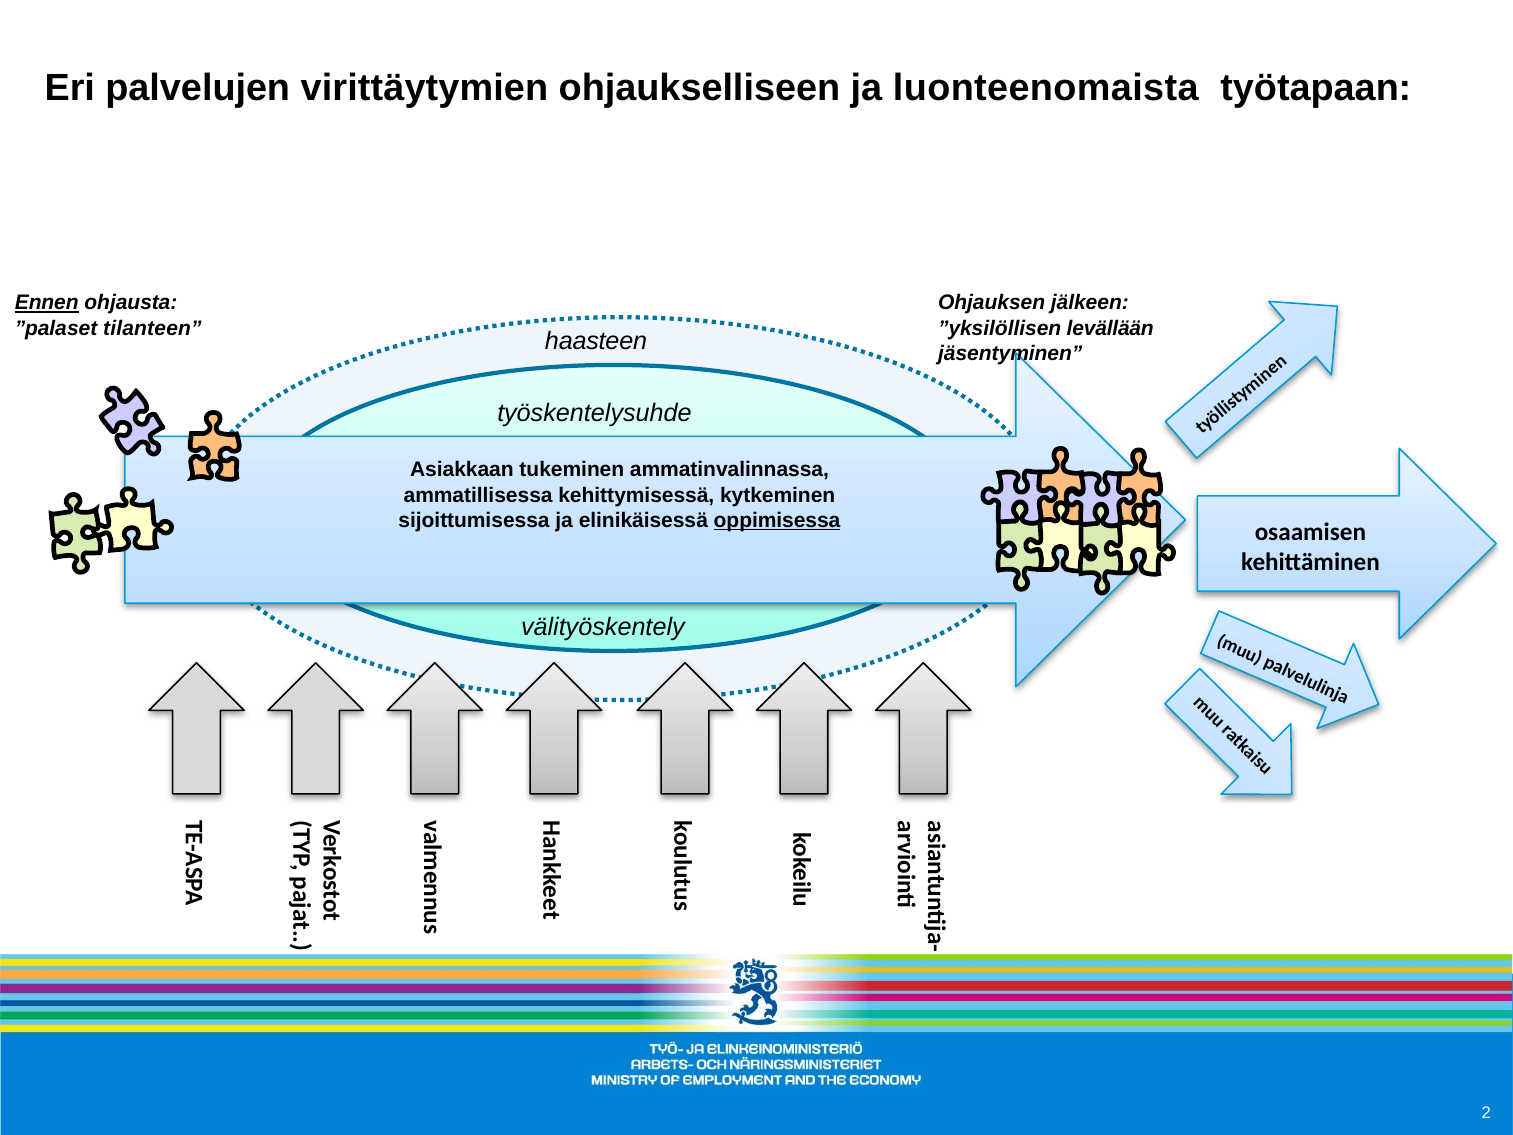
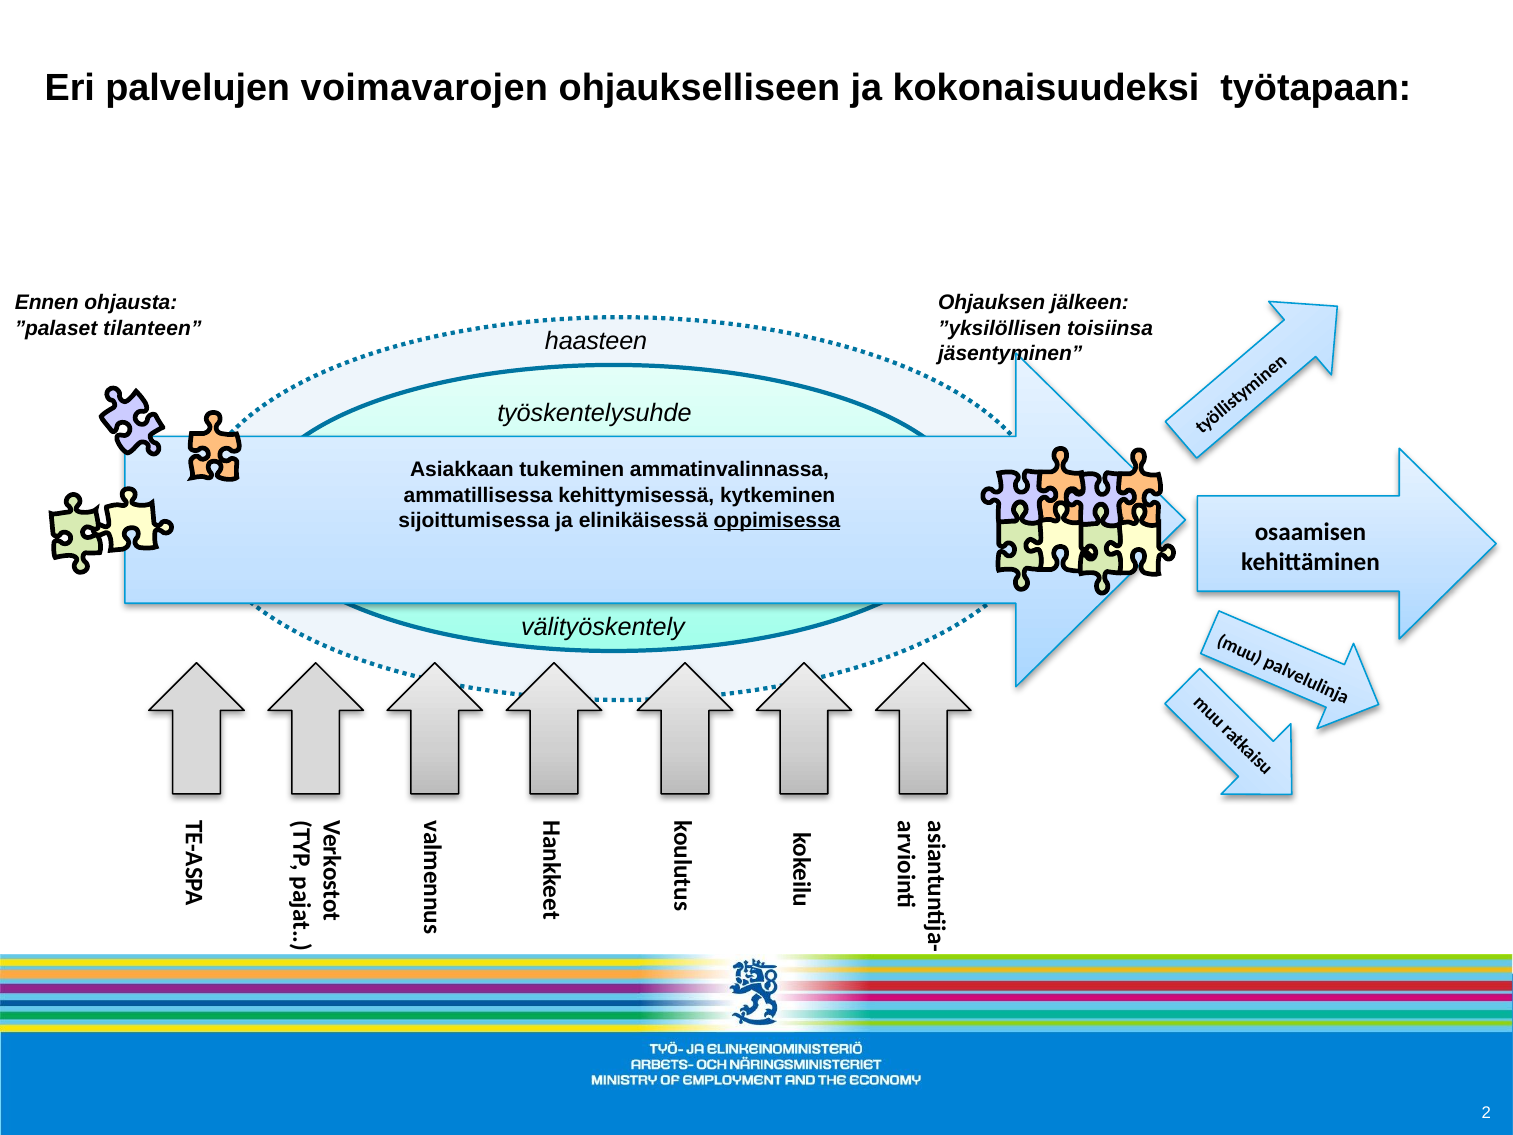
virittäytymien: virittäytymien -> voimavarojen
luonteenomaista: luonteenomaista -> kokonaisuudeksi
Ennen underline: present -> none
levällään: levällään -> toisiinsa
